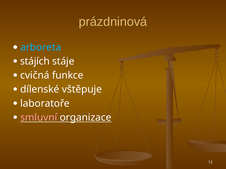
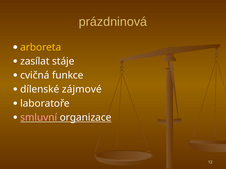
arboreta colour: light blue -> yellow
stájích: stájích -> zasílat
vštěpuje: vštěpuje -> zájmové
